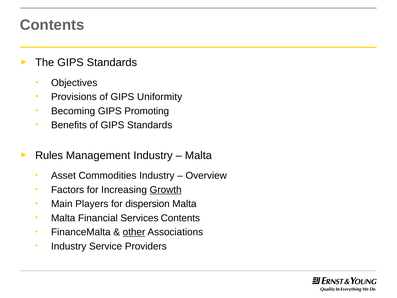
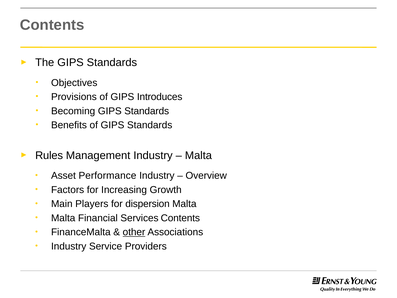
Uniformity: Uniformity -> Introduces
Becoming GIPS Promoting: Promoting -> Standards
Commodities: Commodities -> Performance
Growth underline: present -> none
